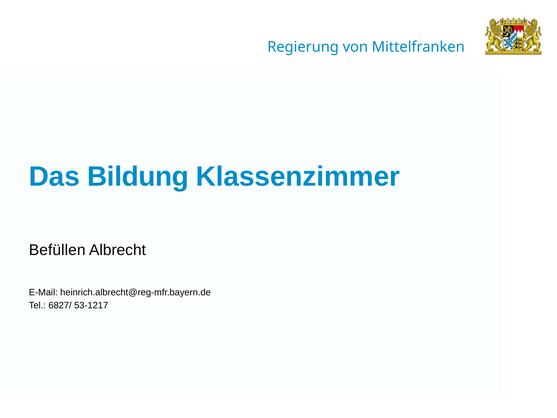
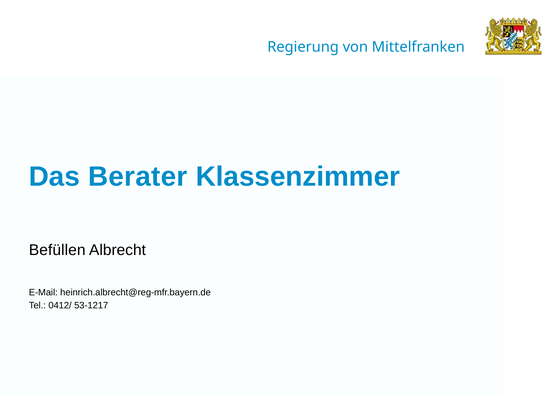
Bildung: Bildung -> Berater
6827/: 6827/ -> 0412/
